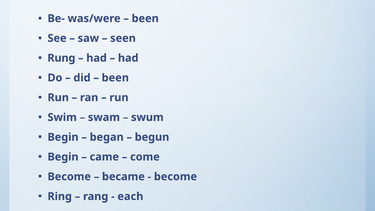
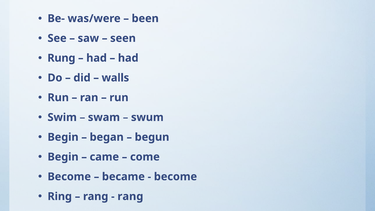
been at (115, 78): been -> walls
each at (130, 196): each -> rang
